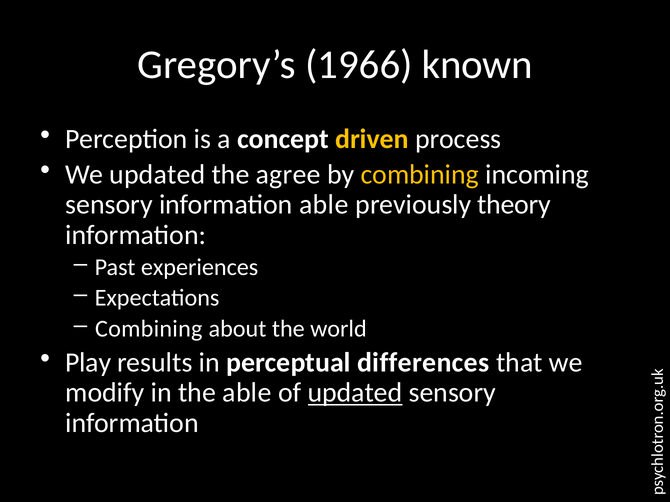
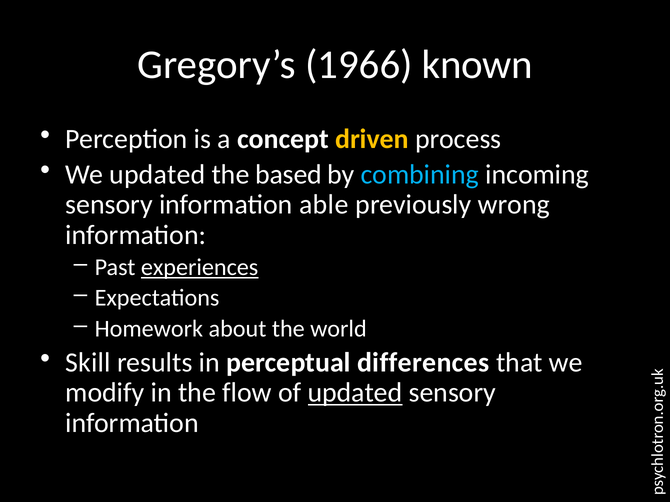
agree: agree -> based
combining at (420, 175) colour: yellow -> light blue
theory: theory -> wrong
experiences underline: none -> present
Combining at (149, 329): Combining -> Homework
Play: Play -> Skill
the able: able -> flow
